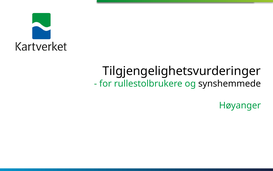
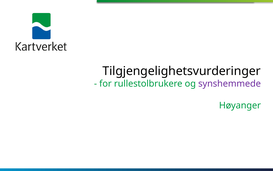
synshemmede colour: black -> purple
